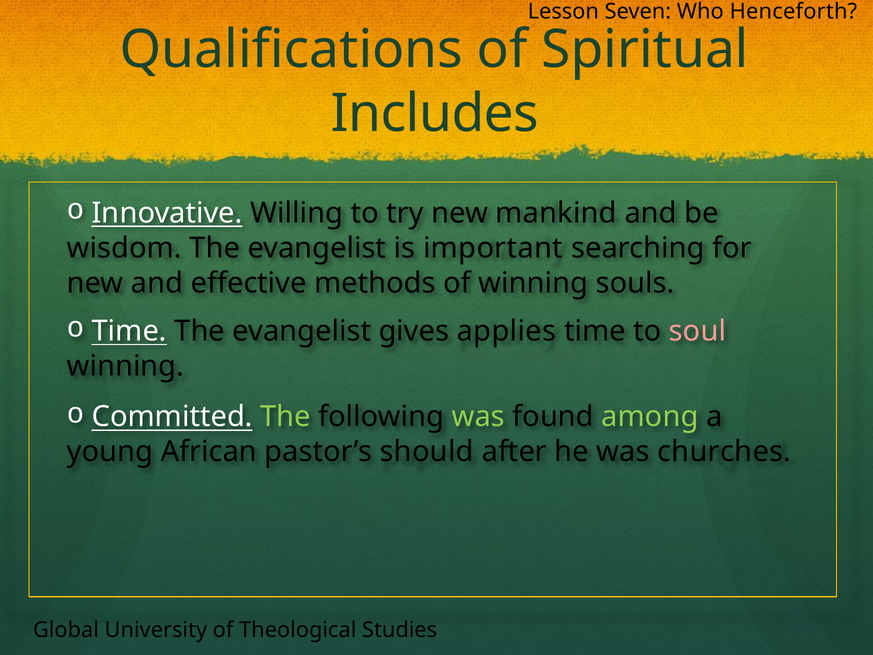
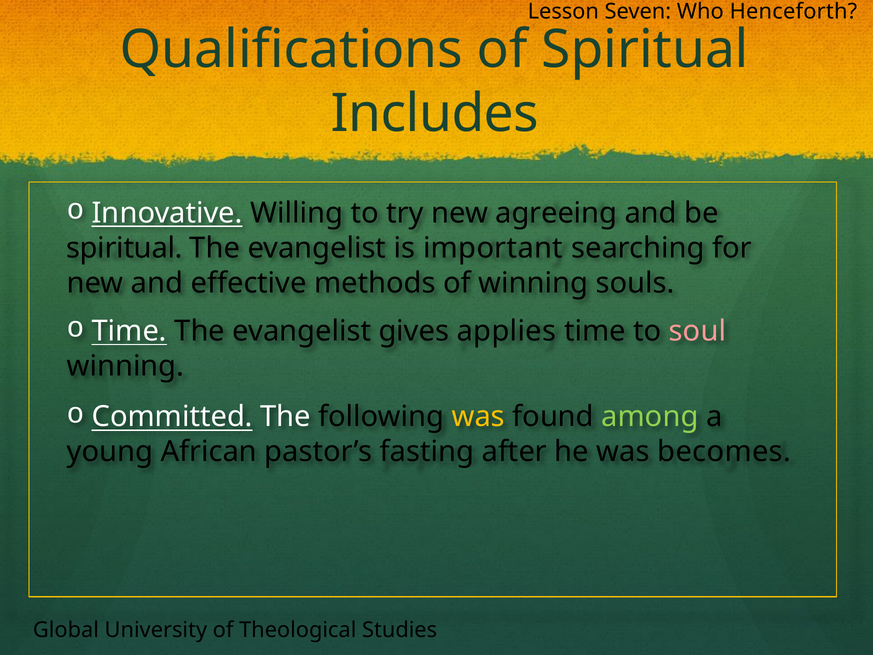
mankind: mankind -> agreeing
wisdom at (124, 248): wisdom -> spiritual
The at (285, 417) colour: light green -> white
was at (478, 417) colour: light green -> yellow
should: should -> fasting
churches: churches -> becomes
